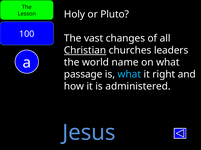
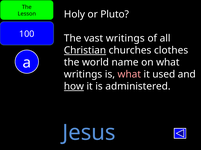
vast changes: changes -> writings
leaders: leaders -> clothes
passage at (83, 75): passage -> writings
what at (129, 75) colour: light blue -> pink
right: right -> used
how underline: none -> present
